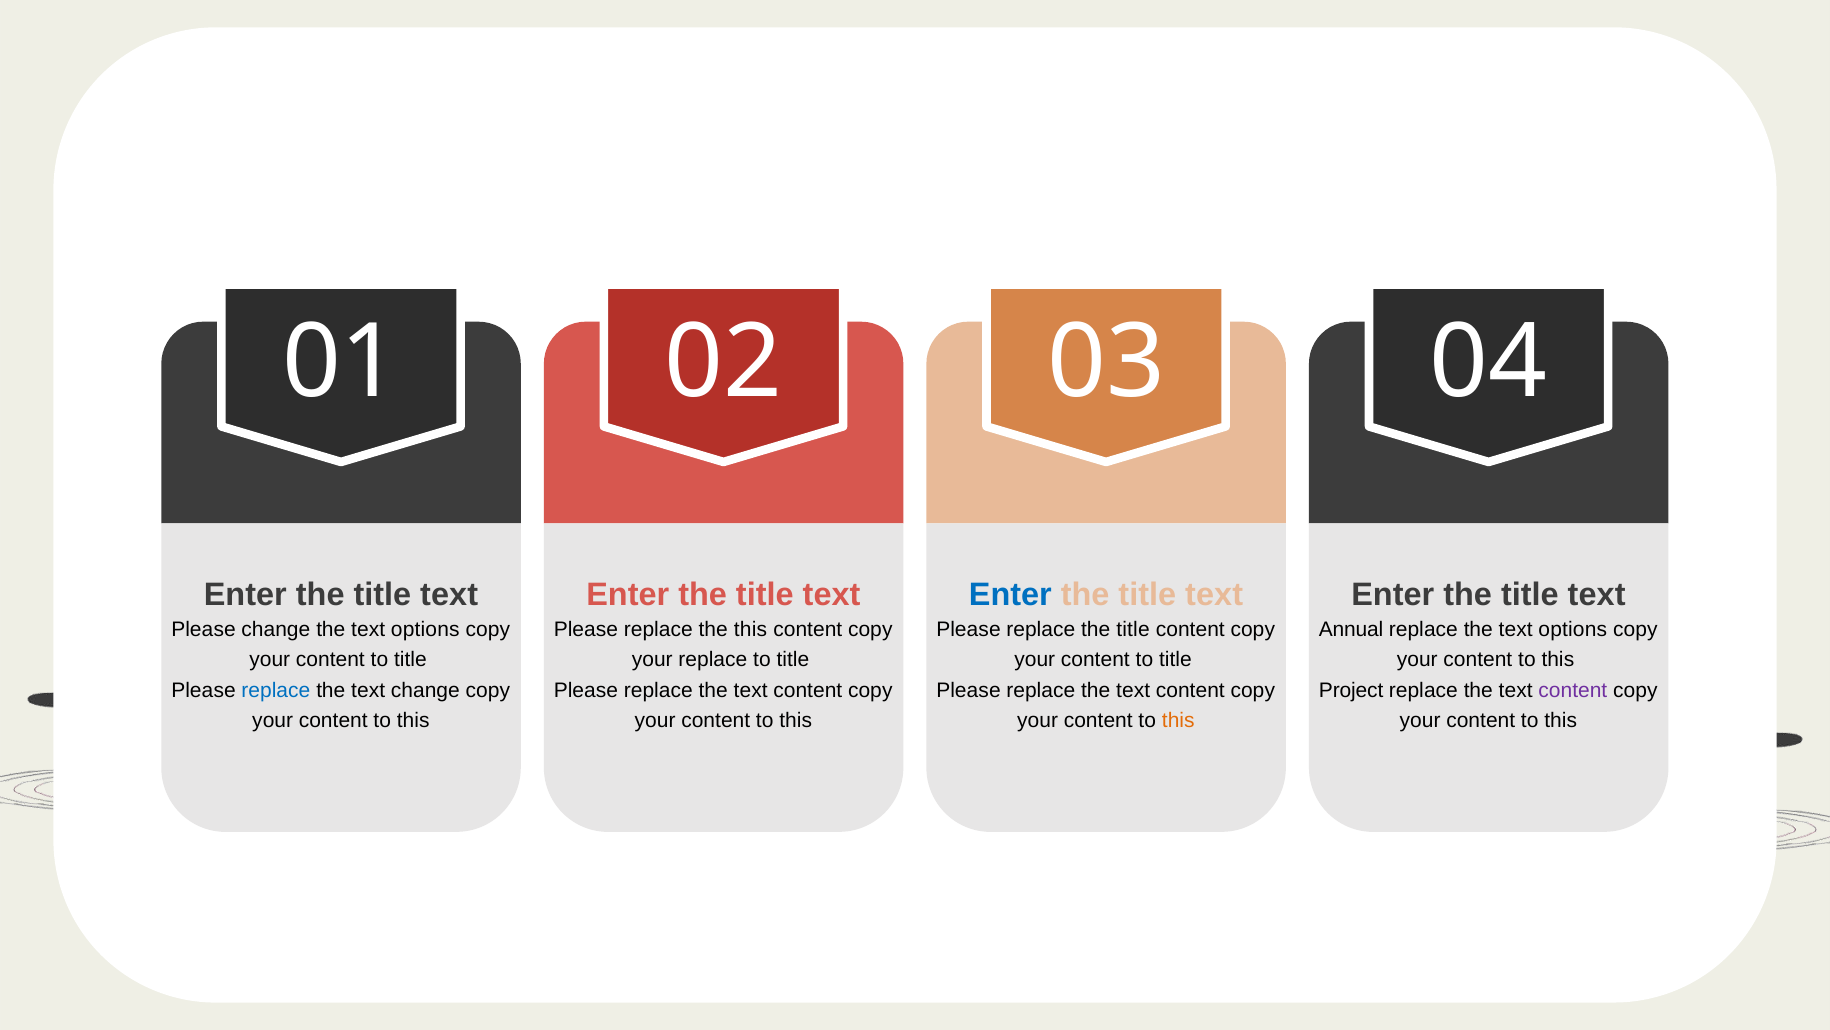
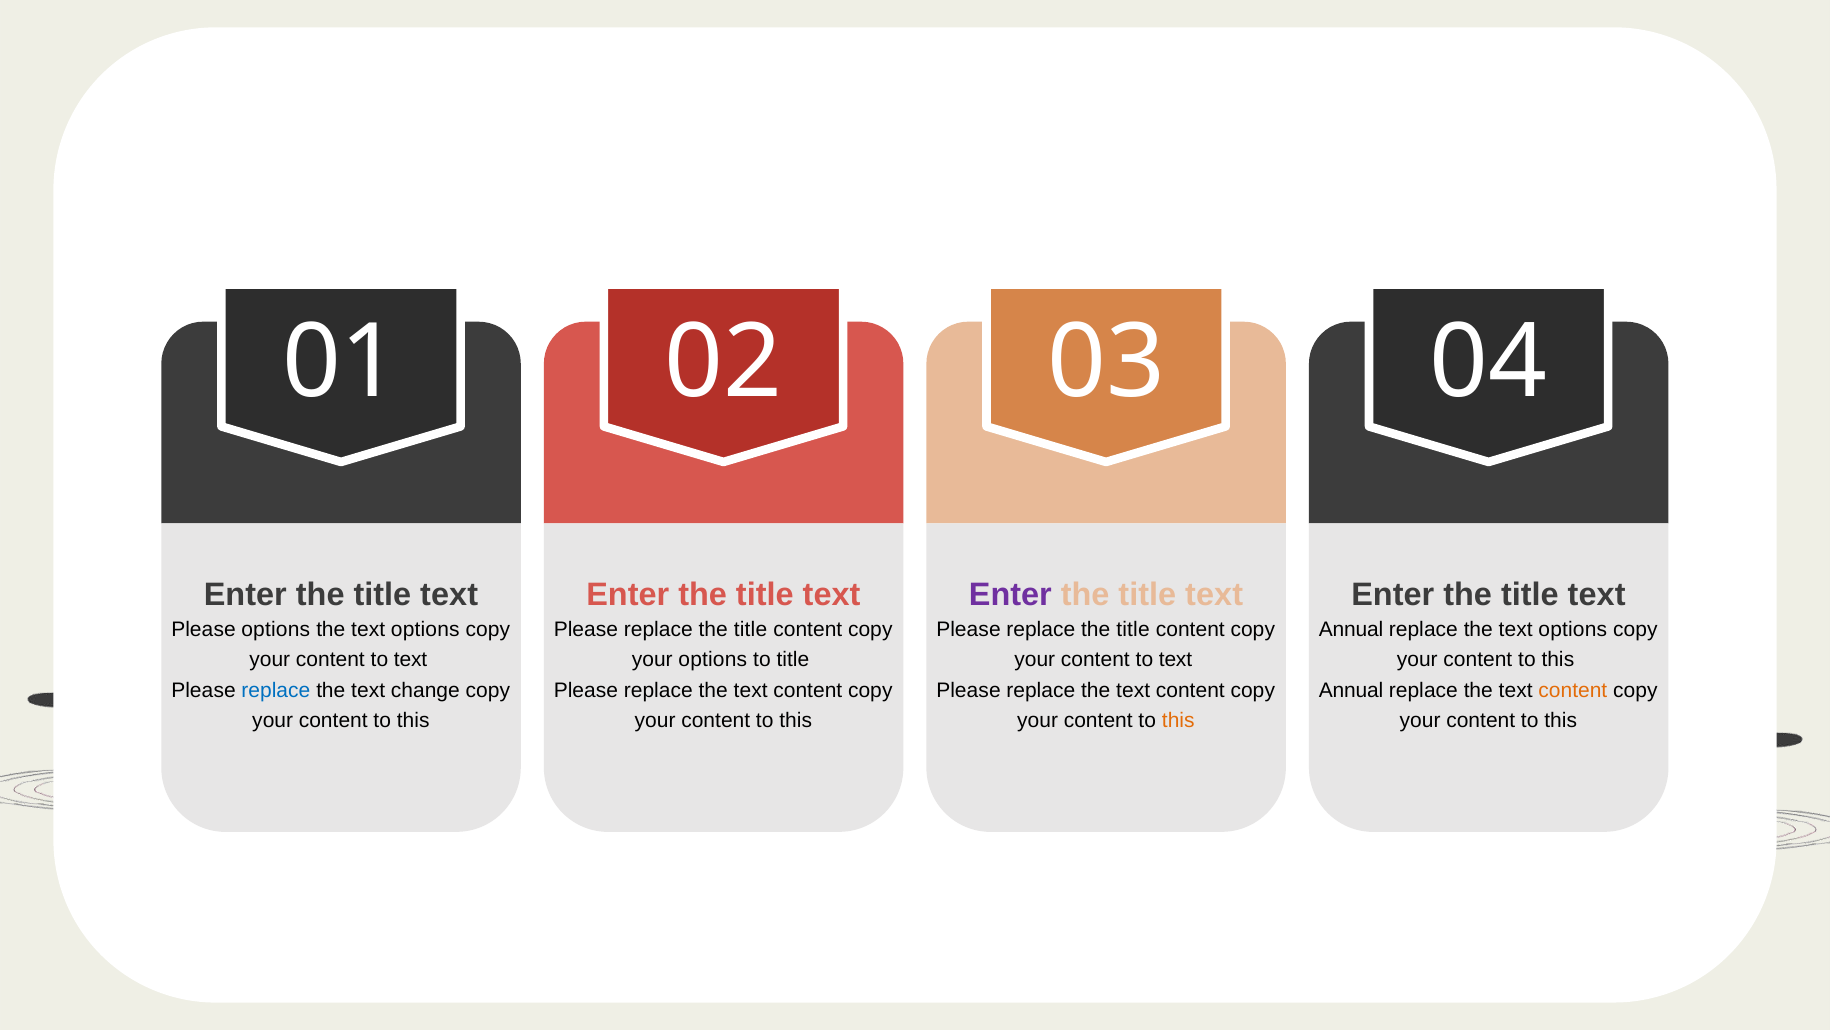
Enter at (1010, 594) colour: blue -> purple
Please change: change -> options
this at (751, 629): this -> title
title at (410, 659): title -> text
your replace: replace -> options
title at (1175, 659): title -> text
Project at (1351, 690): Project -> Annual
content at (1573, 690) colour: purple -> orange
